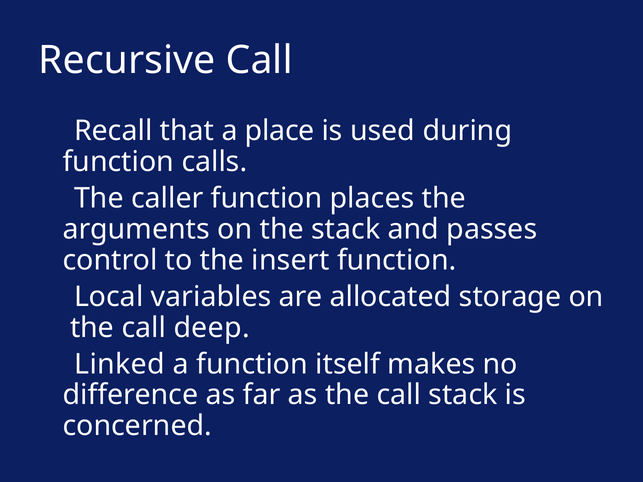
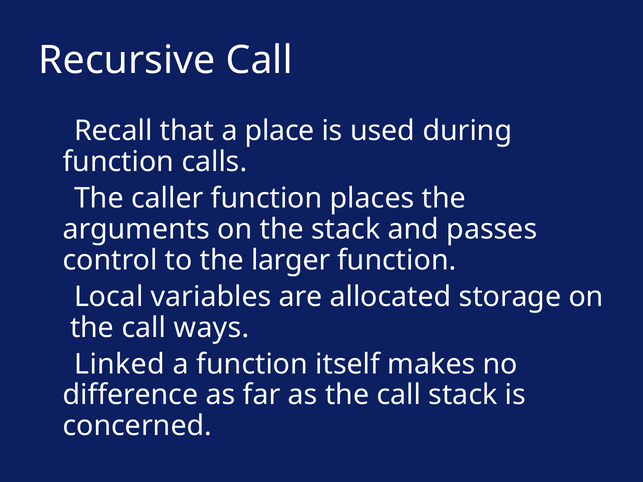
insert: insert -> larger
deep: deep -> ways
